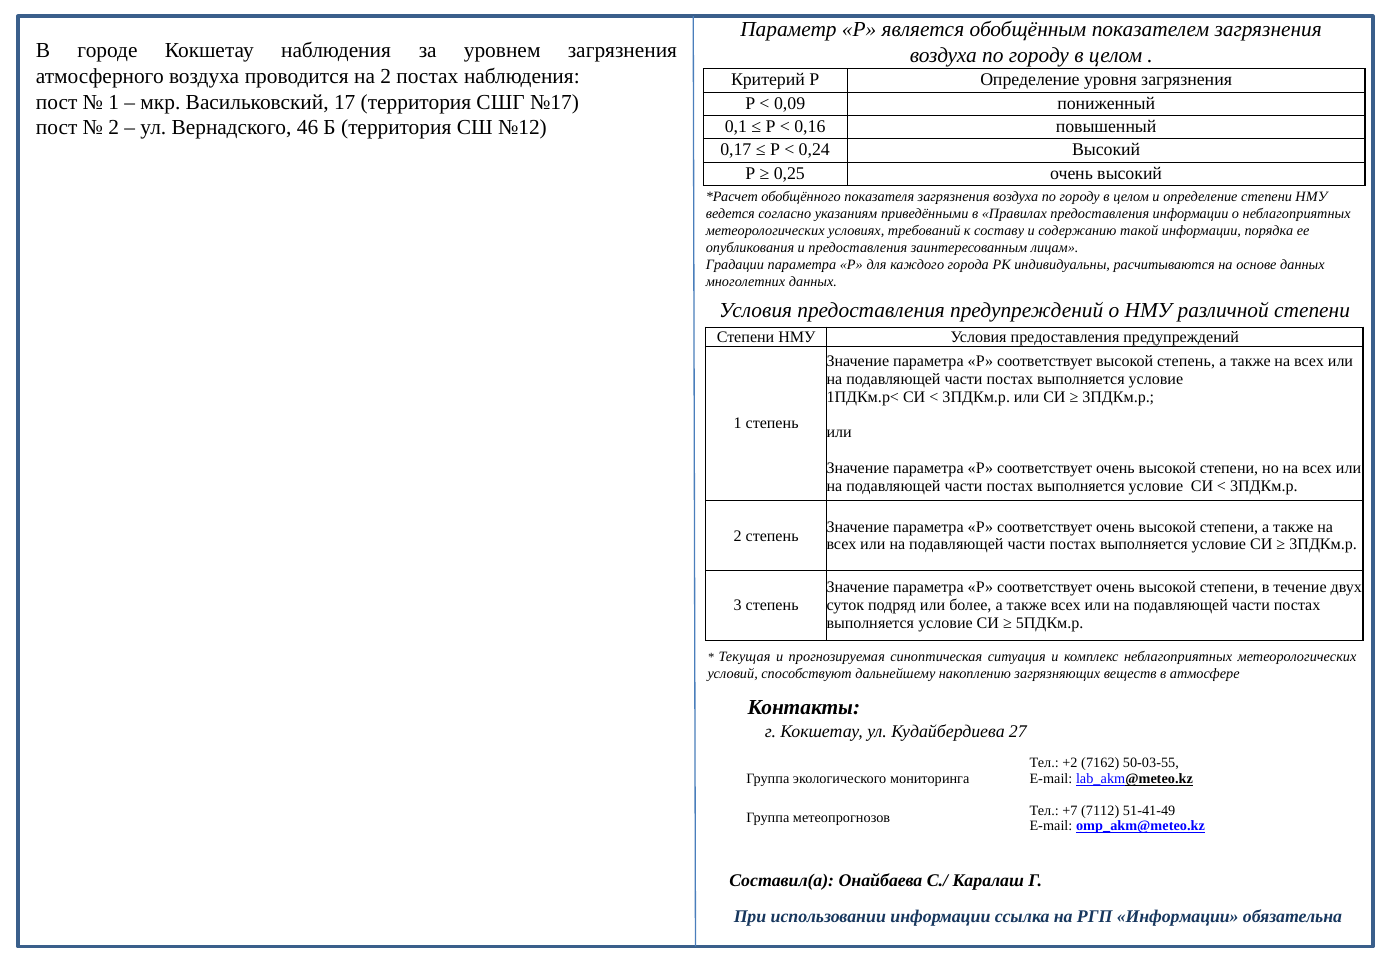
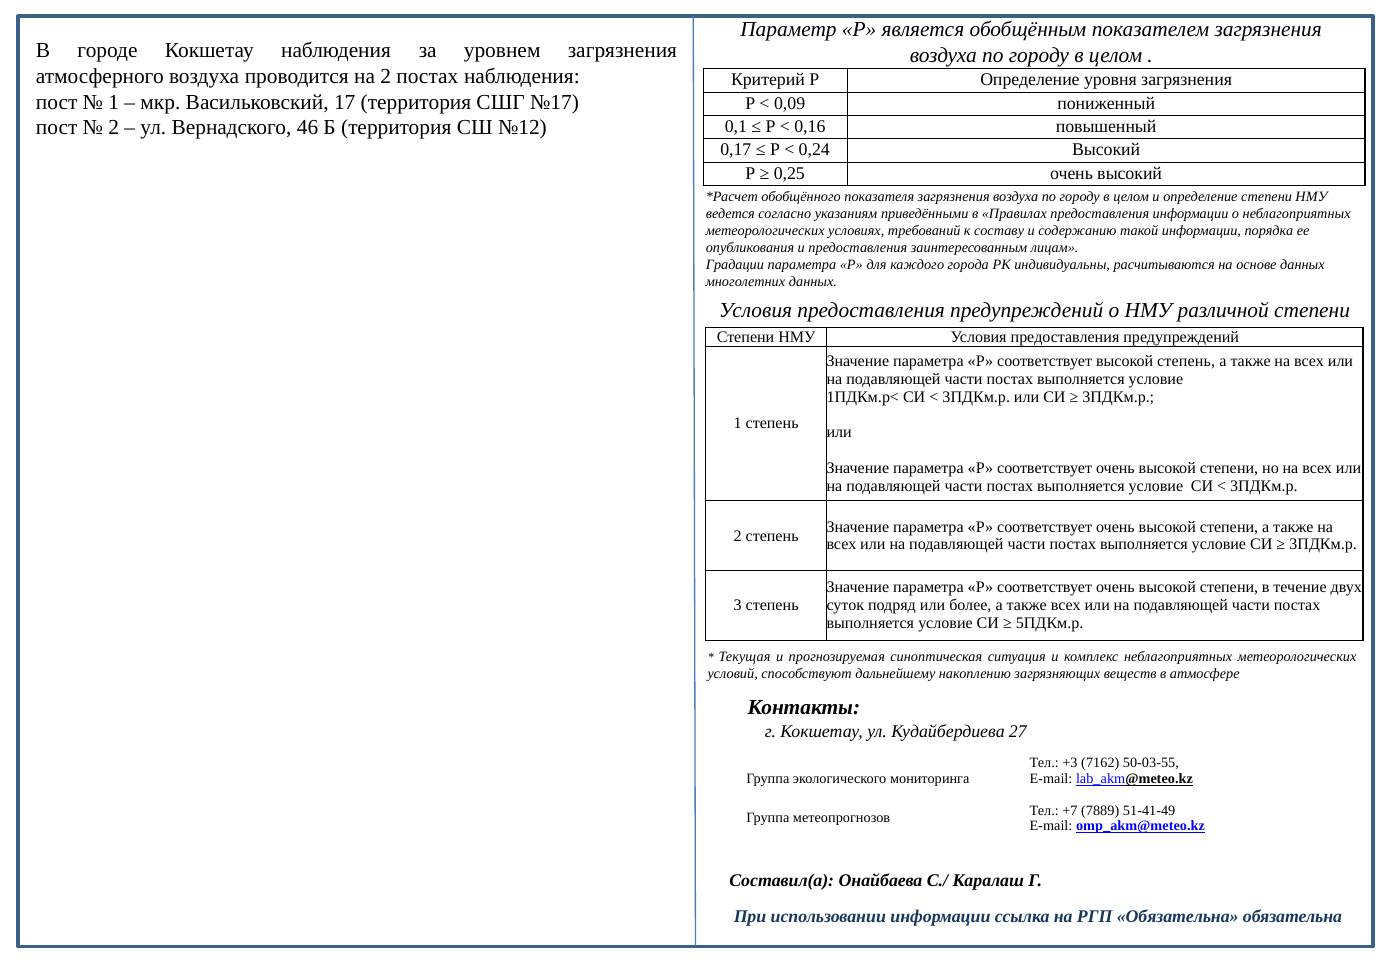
+2: +2 -> +3
7112: 7112 -> 7889
РГП Информации: Информации -> Обязательна
